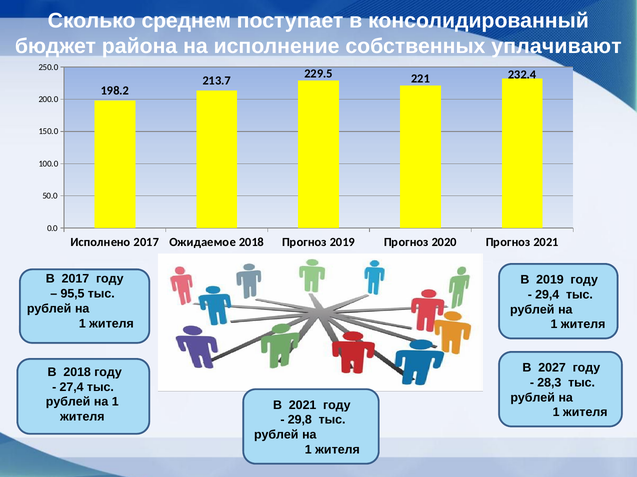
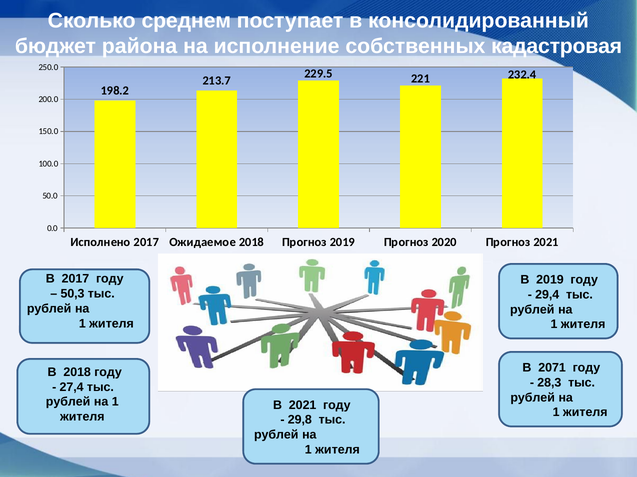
уплачивают: уплачивают -> кадастровая
95,5: 95,5 -> 50,3
2027: 2027 -> 2071
